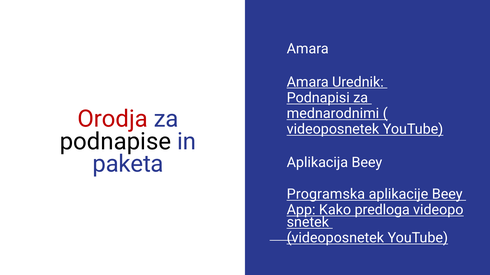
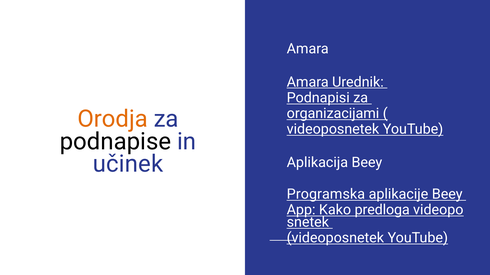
mednarodnimi: mednarodnimi -> organizacijami
Orodja colour: red -> orange
paketa: paketa -> učinek
